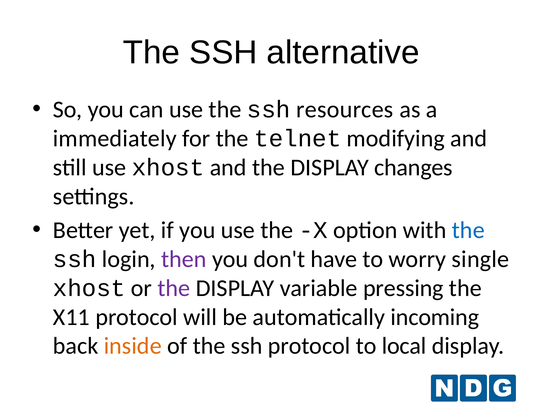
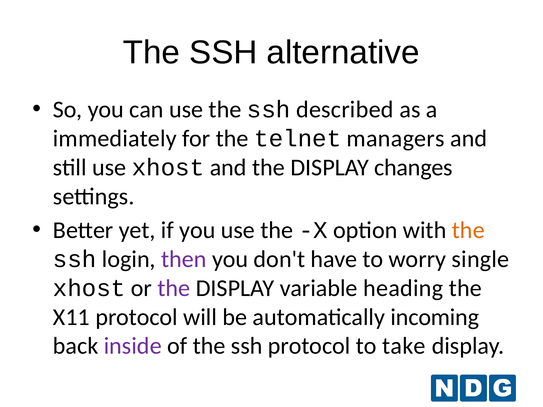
resources: resources -> described
modifying: modifying -> managers
the at (468, 230) colour: blue -> orange
pressing: pressing -> heading
inside colour: orange -> purple
local: local -> take
